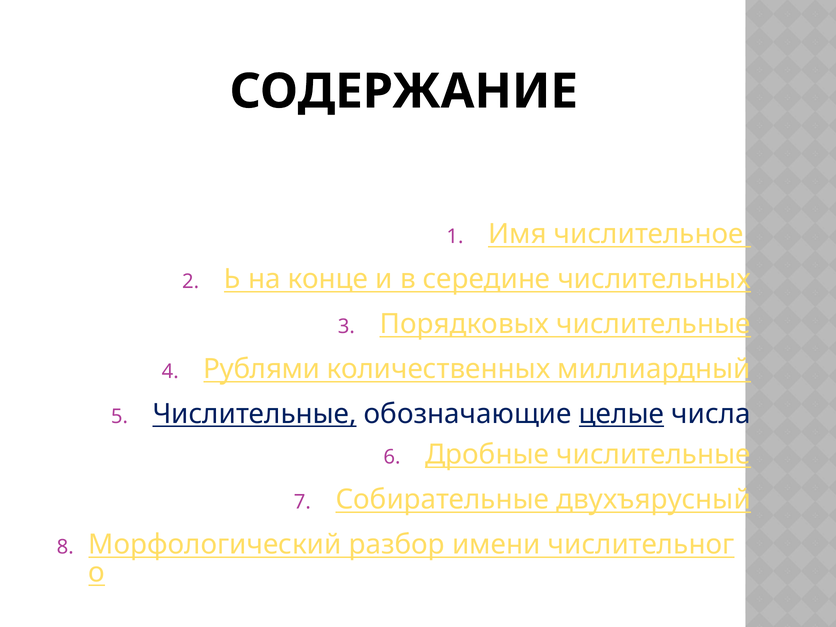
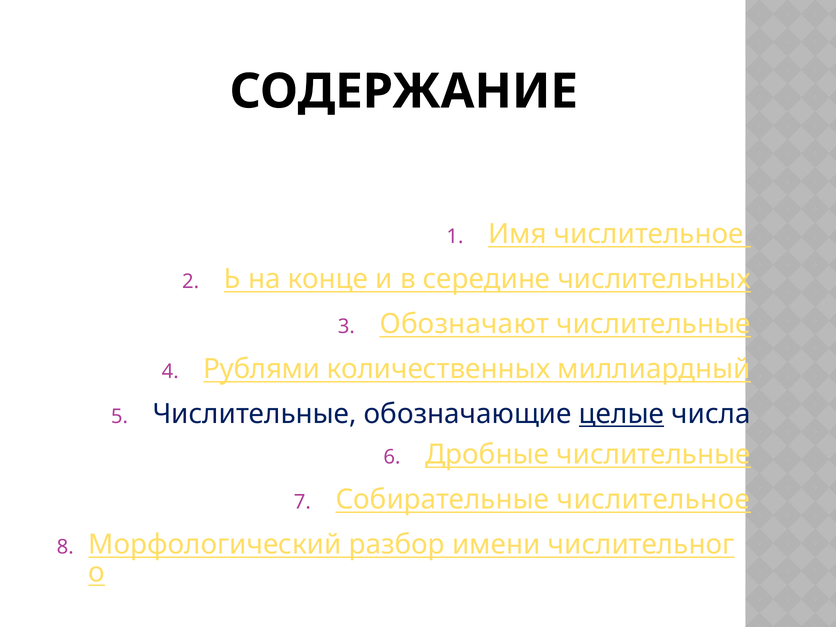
Порядковых: Порядковых -> Обозначают
Числительные at (255, 414) underline: present -> none
Собирательные двухъярусный: двухъярусный -> числительное
